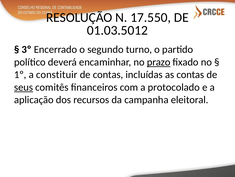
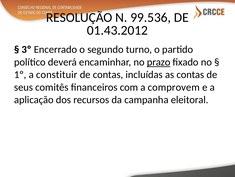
17.550: 17.550 -> 99.536
01.03.5012: 01.03.5012 -> 01.43.2012
seus underline: present -> none
protocolado: protocolado -> comprovem
